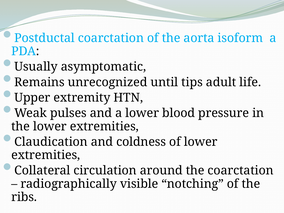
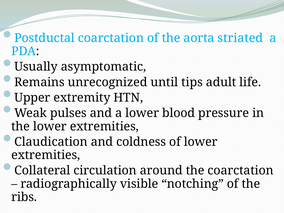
isoform: isoform -> striated
